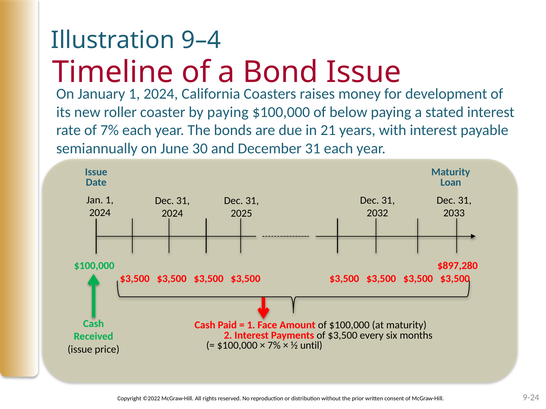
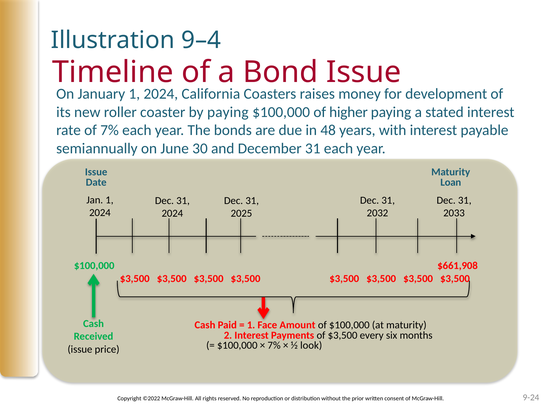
below: below -> higher
21: 21 -> 48
$897,280: $897,280 -> $661,908
until: until -> look
